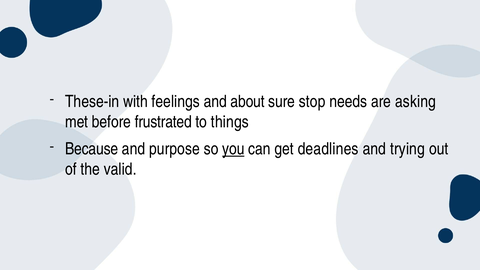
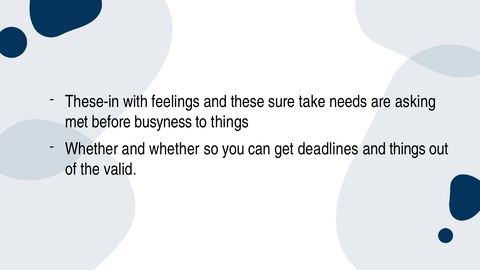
about: about -> these
stop: stop -> take
frustrated: frustrated -> busyness
Because at (92, 149): Because -> Whether
and purpose: purpose -> whether
you underline: present -> none
and trying: trying -> things
